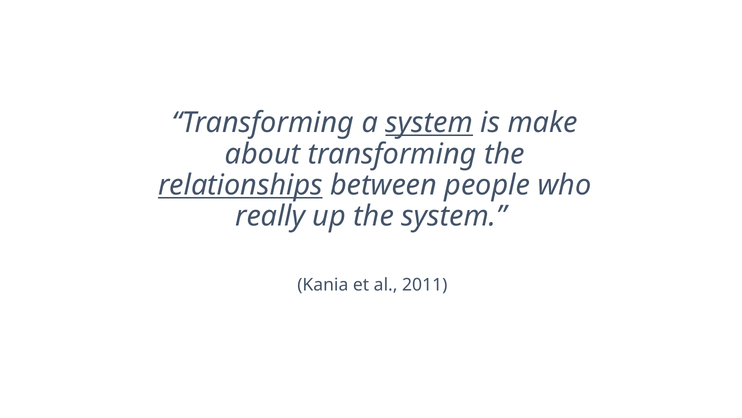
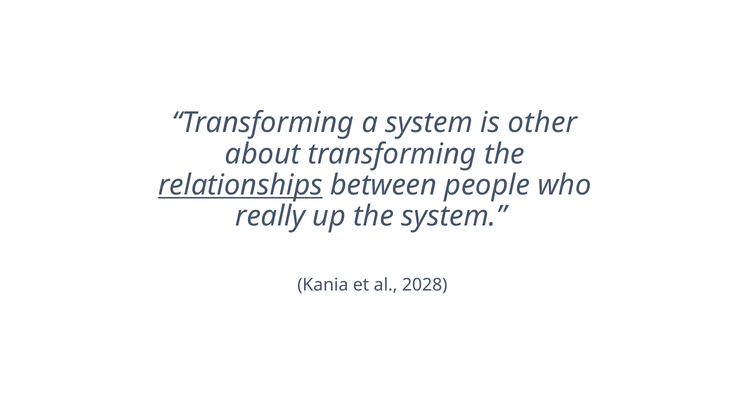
system at (429, 123) underline: present -> none
make: make -> other
2011: 2011 -> 2028
